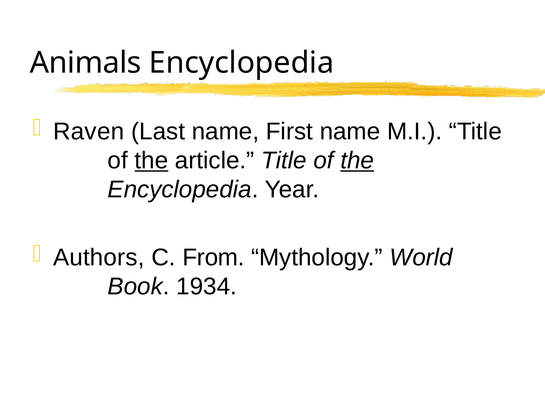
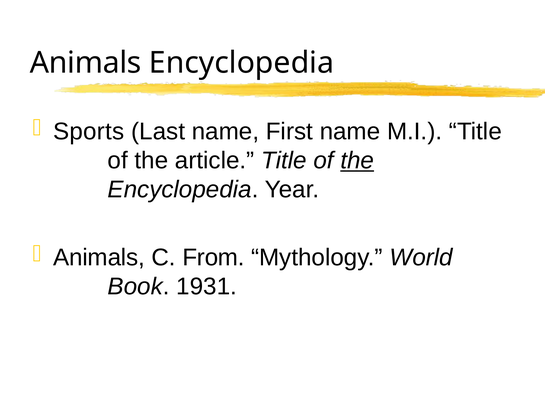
Raven: Raven -> Sports
the at (151, 160) underline: present -> none
Authors at (99, 257): Authors -> Animals
1934: 1934 -> 1931
